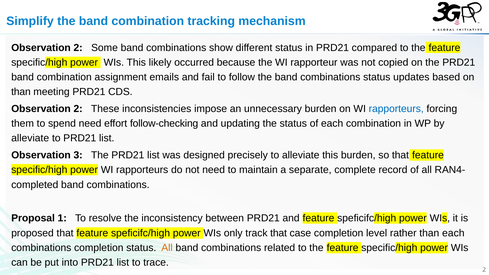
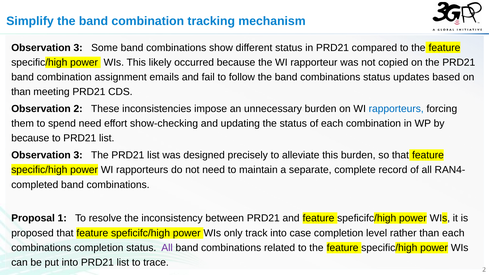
2 at (78, 48): 2 -> 3
follow-checking: follow-checking -> show-checking
alleviate at (30, 138): alleviate -> because
track that: that -> into
All at (167, 248) colour: orange -> purple
